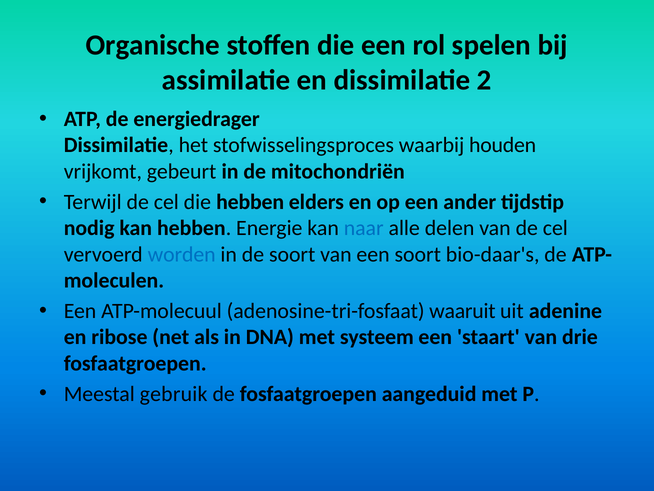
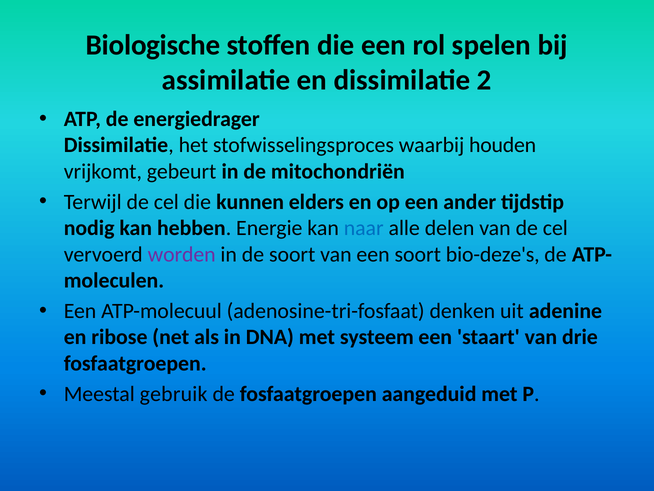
Organische: Organische -> Biologische
die hebben: hebben -> kunnen
worden colour: blue -> purple
bio-daar's: bio-daar's -> bio-deze's
waaruit: waaruit -> denken
